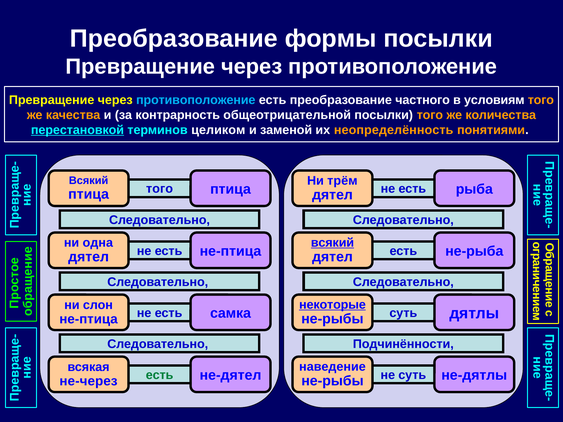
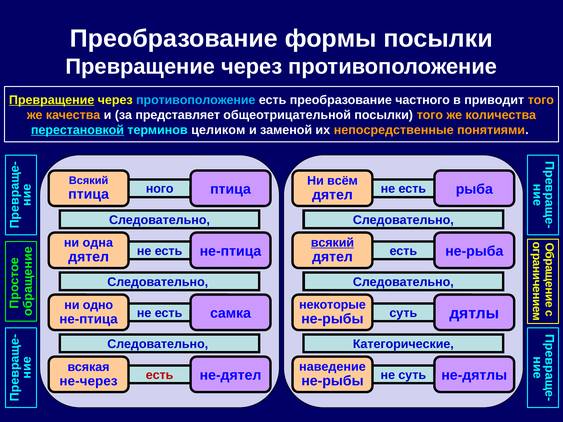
Превращение at (52, 100) underline: none -> present
условиям: условиям -> приводит
контрарность: контрарность -> представляет
неопределённость: неопределённость -> непосредственные
трём: трём -> всём
того at (160, 189): того -> ного
некоторые underline: present -> none
слон: слон -> одно
Подчинённости: Подчинённости -> Категорические
есть at (160, 375) colour: green -> red
